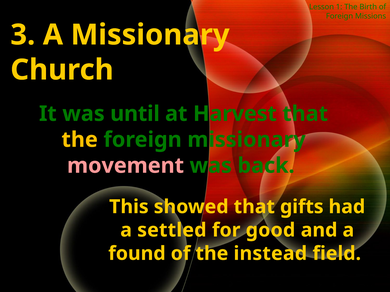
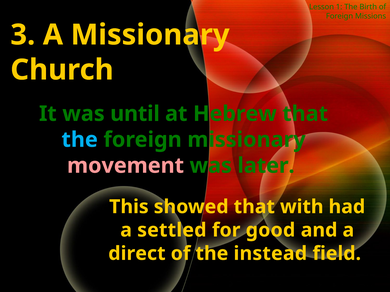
Harvest: Harvest -> Hebrew
the at (80, 140) colour: yellow -> light blue
back: back -> later
gifts: gifts -> with
found: found -> direct
